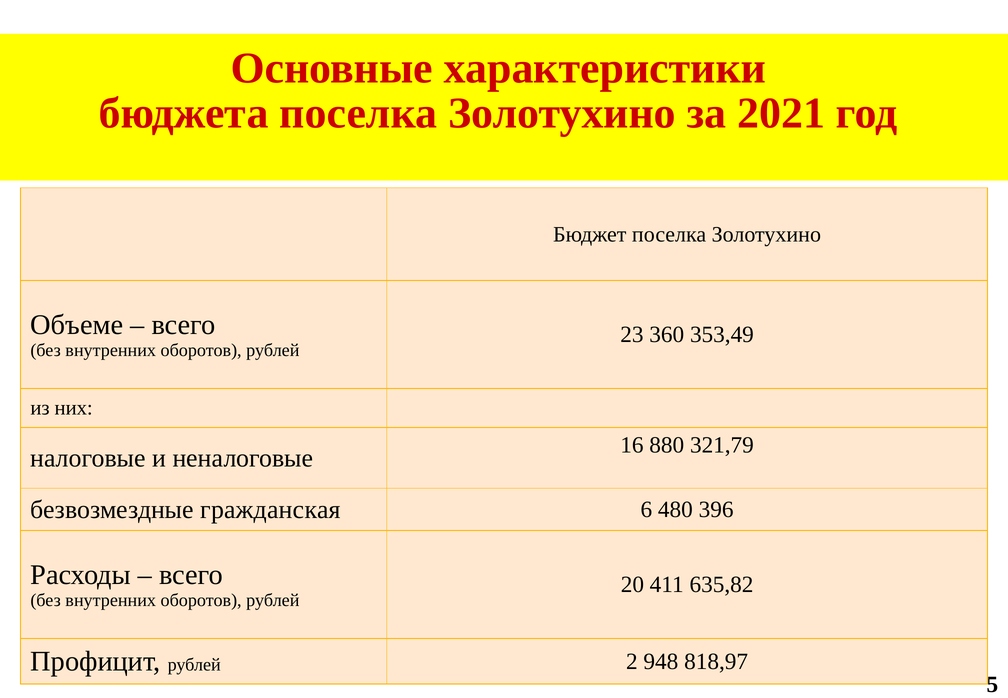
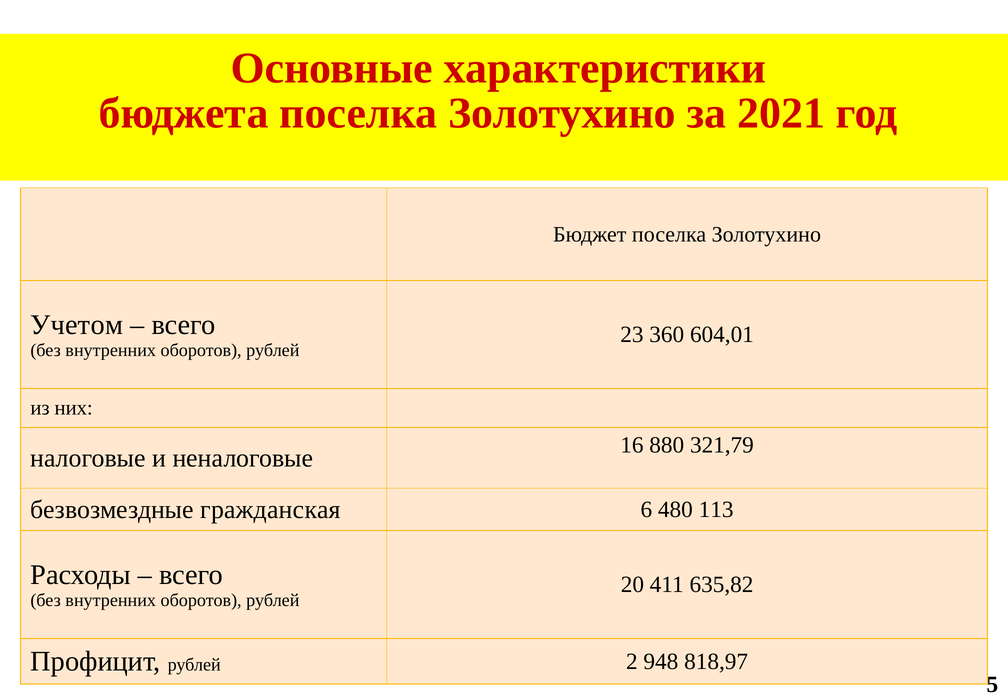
Объеме: Объеме -> Учетом
353,49: 353,49 -> 604,01
396: 396 -> 113
